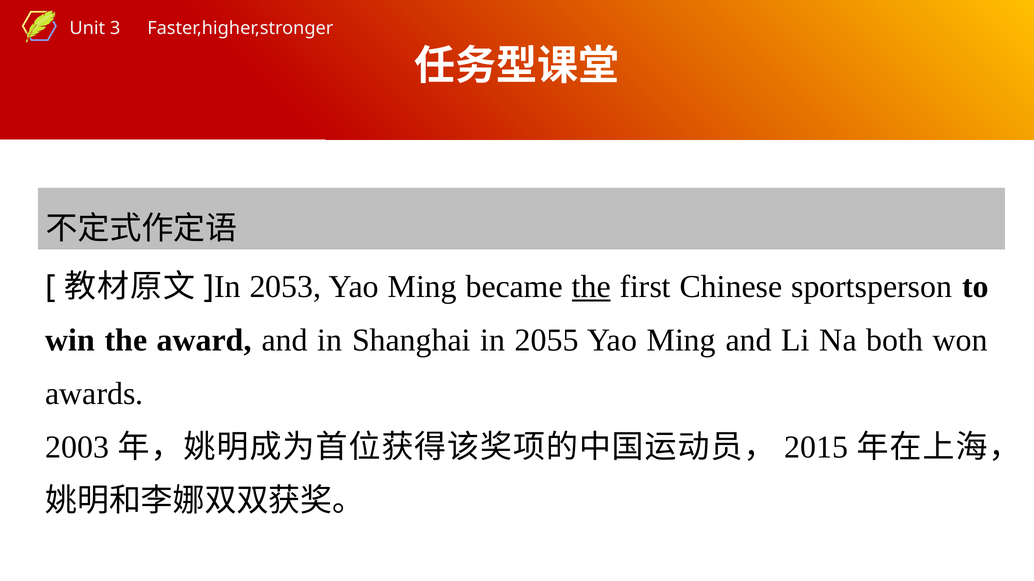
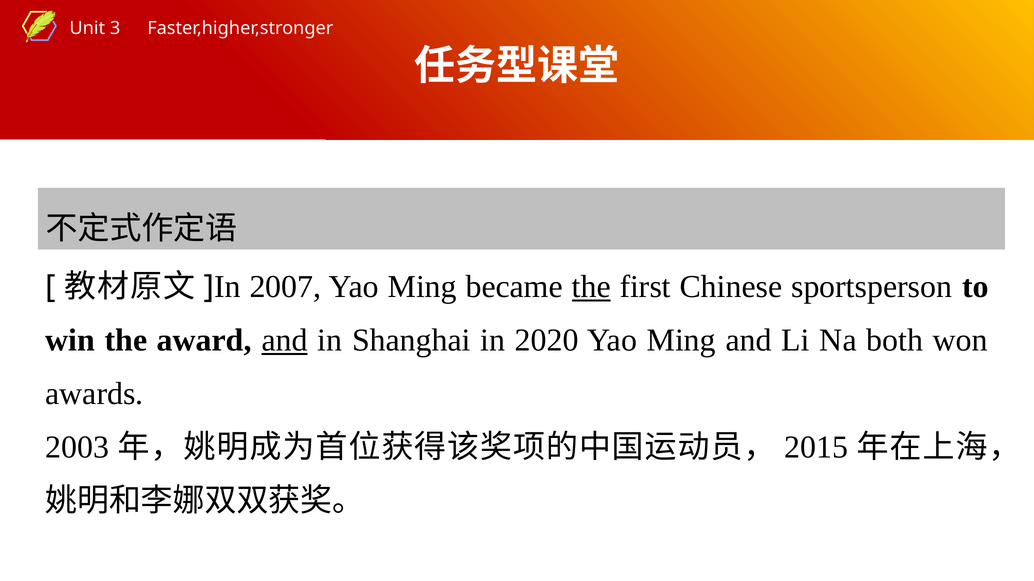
2053: 2053 -> 2007
and at (285, 341) underline: none -> present
2055: 2055 -> 2020
